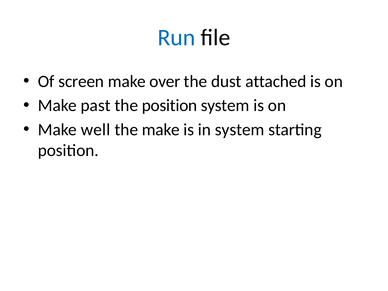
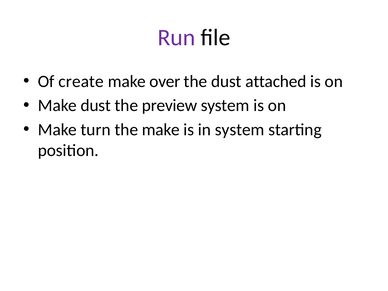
Run colour: blue -> purple
screen: screen -> create
Make past: past -> dust
the position: position -> preview
well: well -> turn
